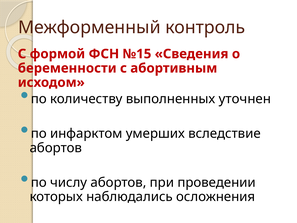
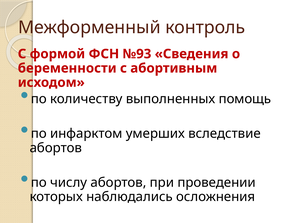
№15: №15 -> №93
уточнен: уточнен -> помощь
